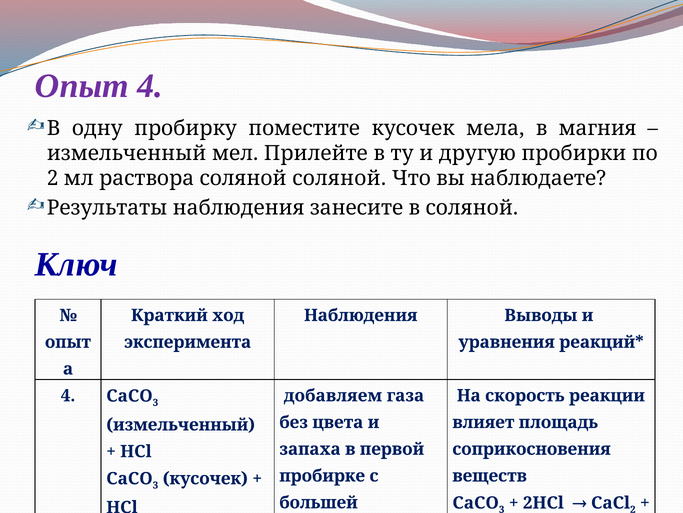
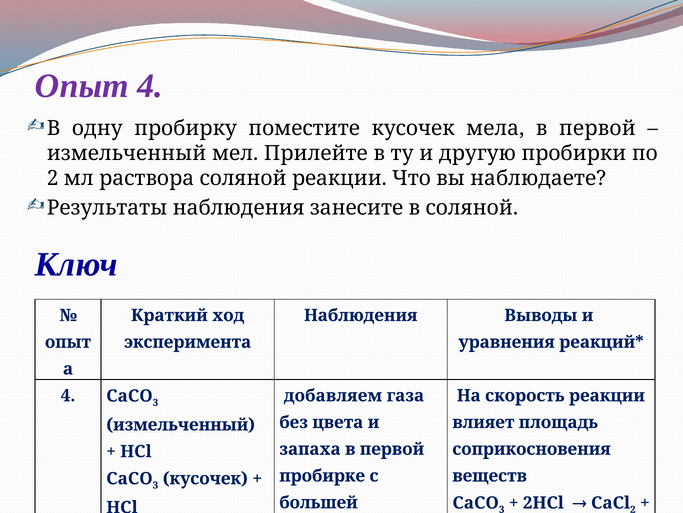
мела в магния: магния -> первой
соляной соляной: соляной -> реакции
